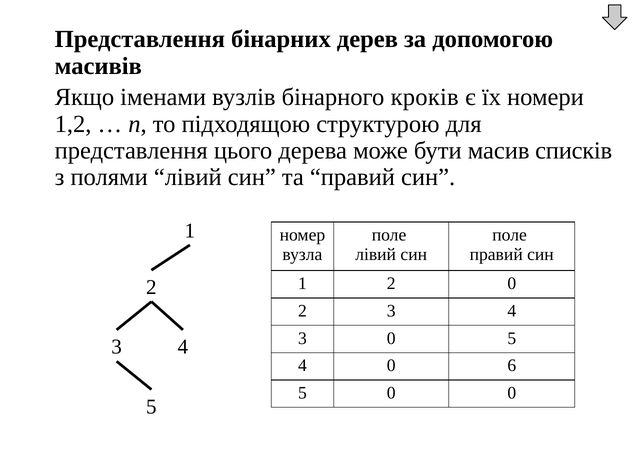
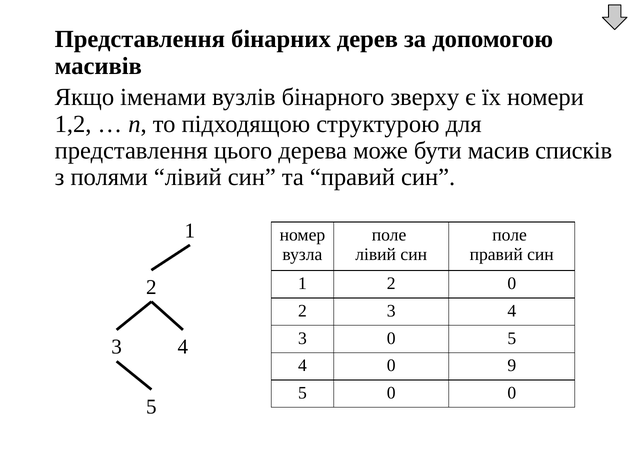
кроків: кроків -> зверху
6: 6 -> 9
